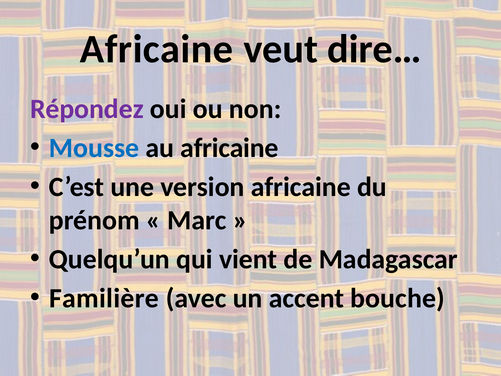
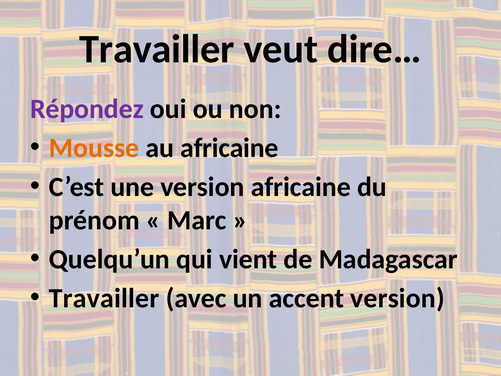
Africaine at (157, 49): Africaine -> Travailler
Mousse colour: blue -> orange
Familière at (104, 298): Familière -> Travailler
accent bouche: bouche -> version
